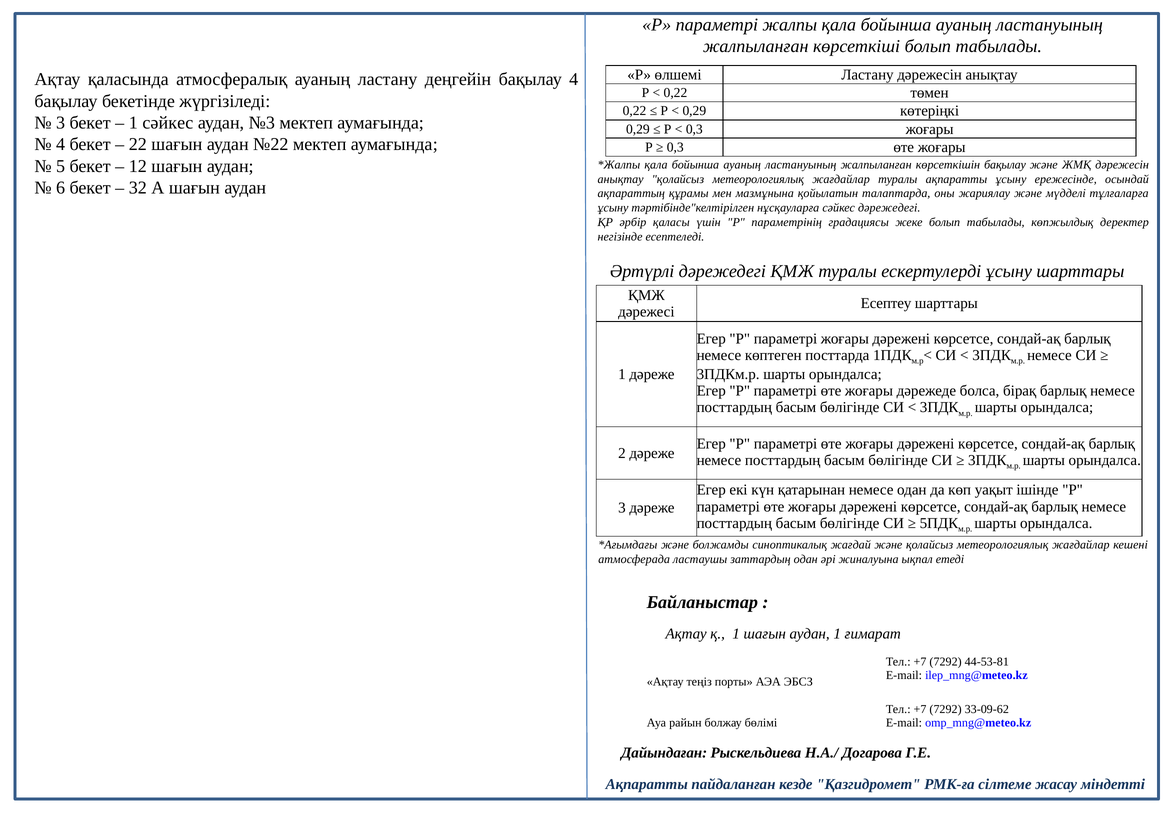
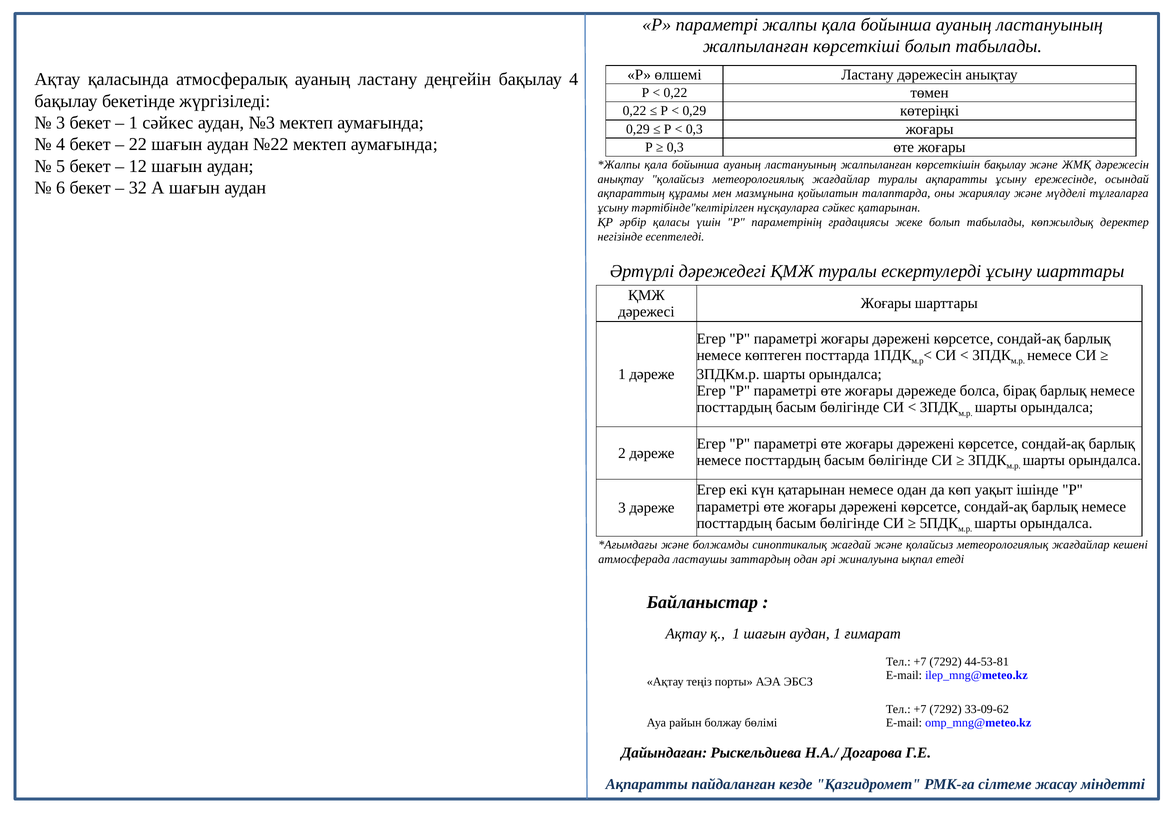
сәйкес дәрежедегі: дәрежедегі -> қатарынан
Есептеу at (886, 303): Есептеу -> Жоғары
